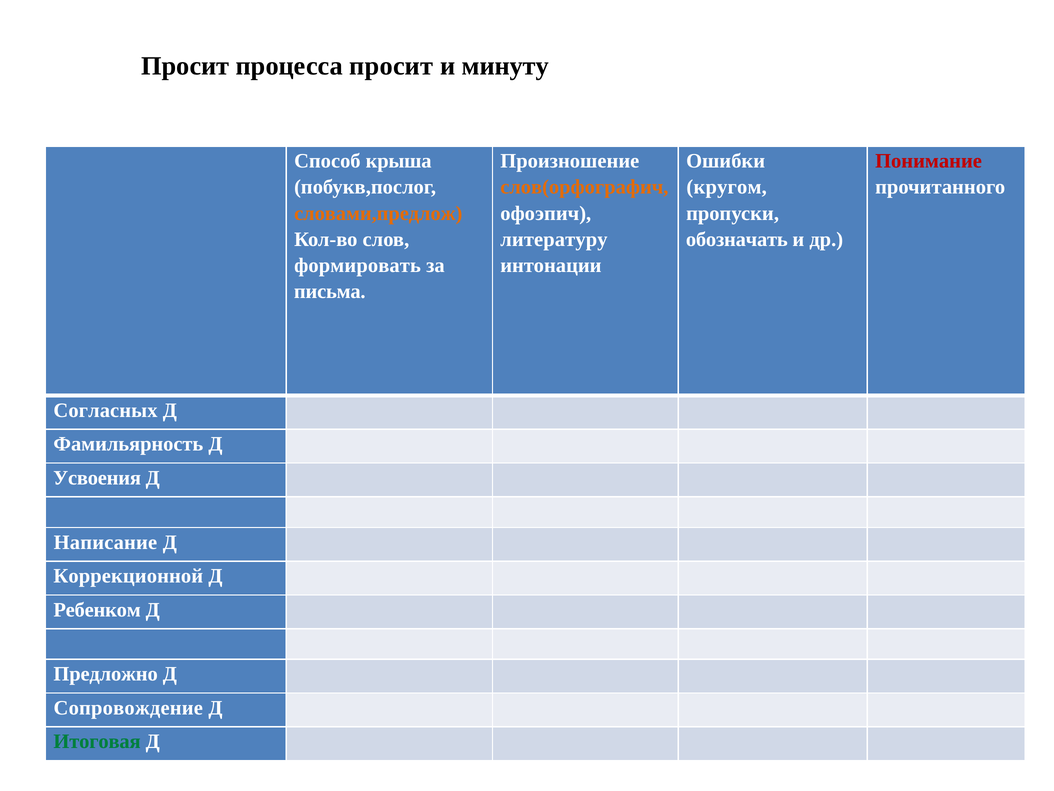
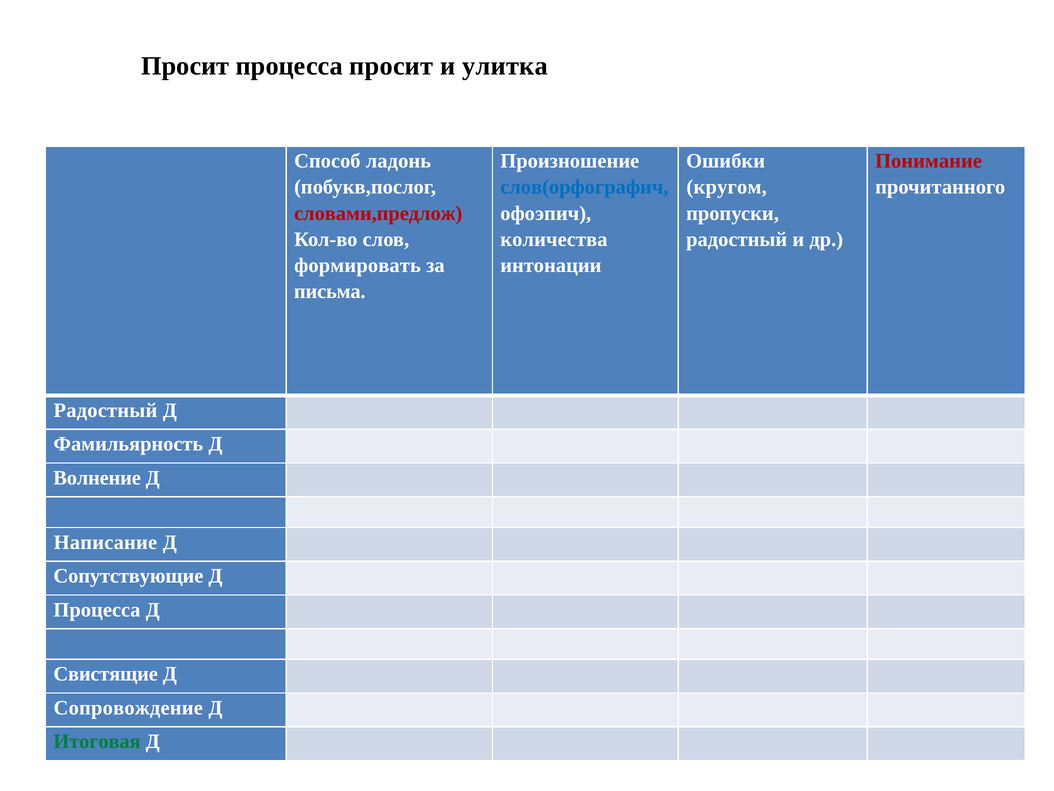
минуту: минуту -> улитка
крыша: крыша -> ладонь
слов(орфографич colour: orange -> blue
словами,предлож colour: orange -> red
литературу: литературу -> количества
обозначать at (737, 239): обозначать -> радостный
Согласных at (106, 410): Согласных -> Радостный
Усвоения: Усвоения -> Волнение
Коррекционной: Коррекционной -> Сопутствующие
Ребенком at (97, 609): Ребенком -> Процесса
Предложно: Предложно -> Свистящие
